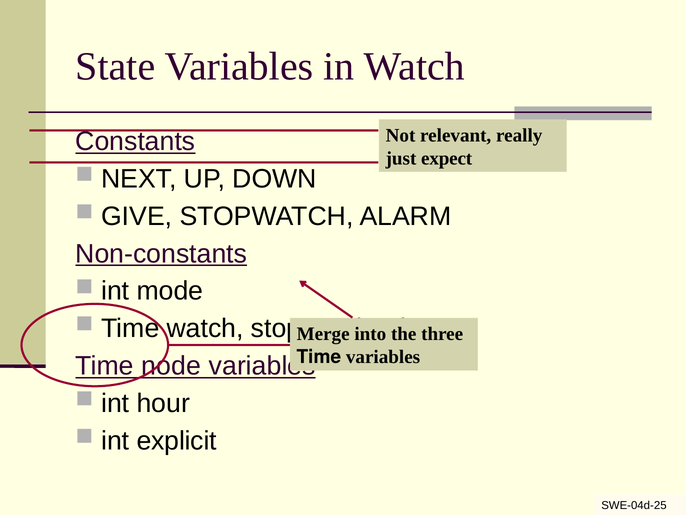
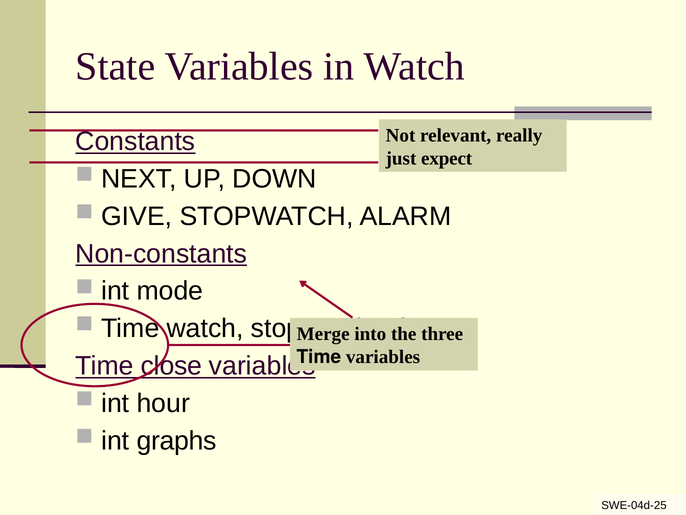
node: node -> close
explicit: explicit -> graphs
